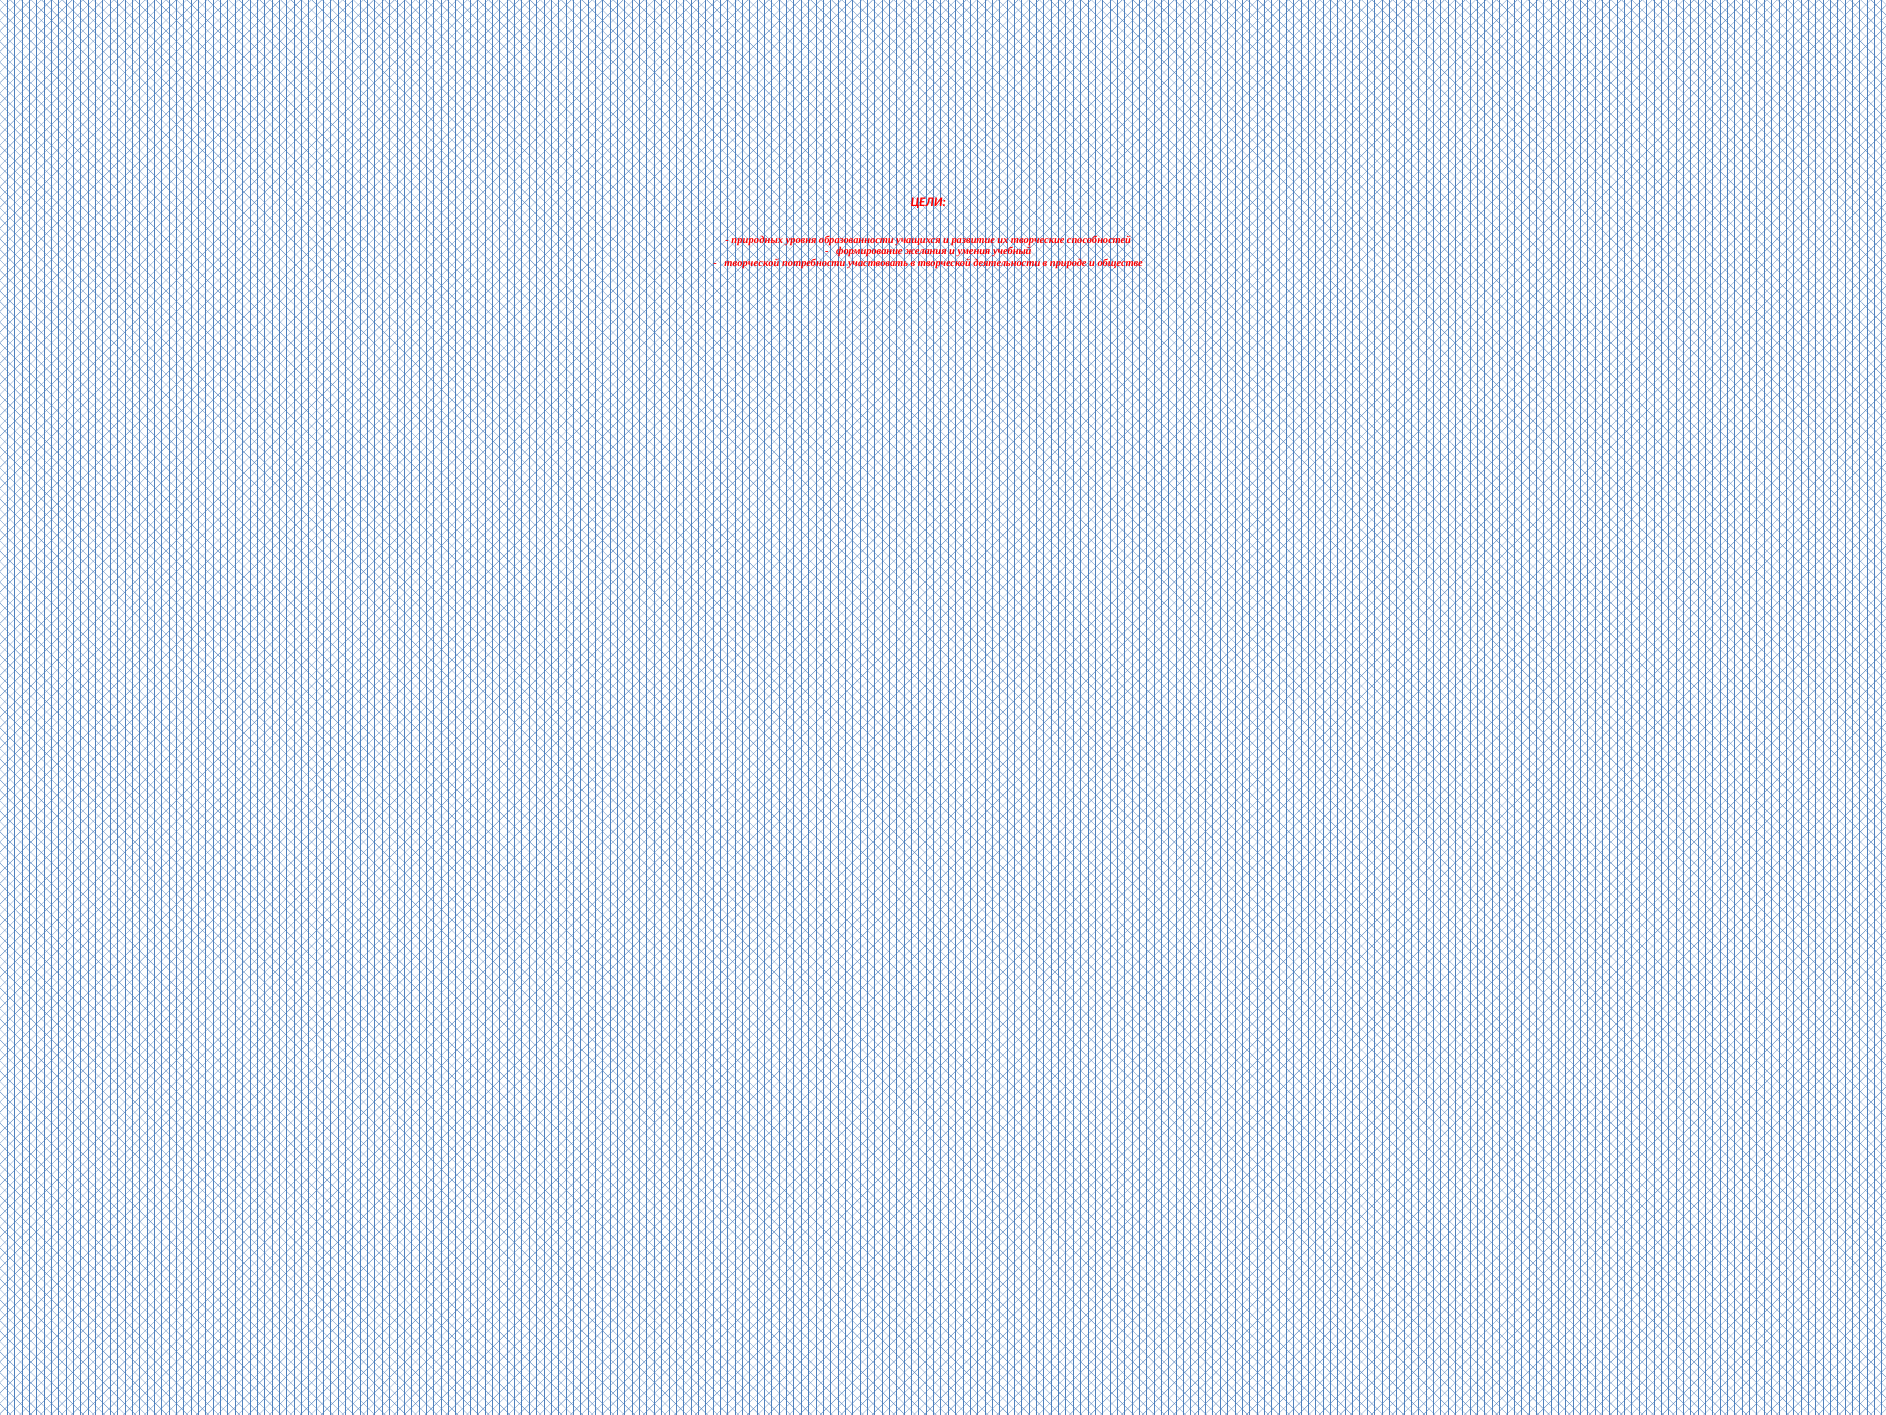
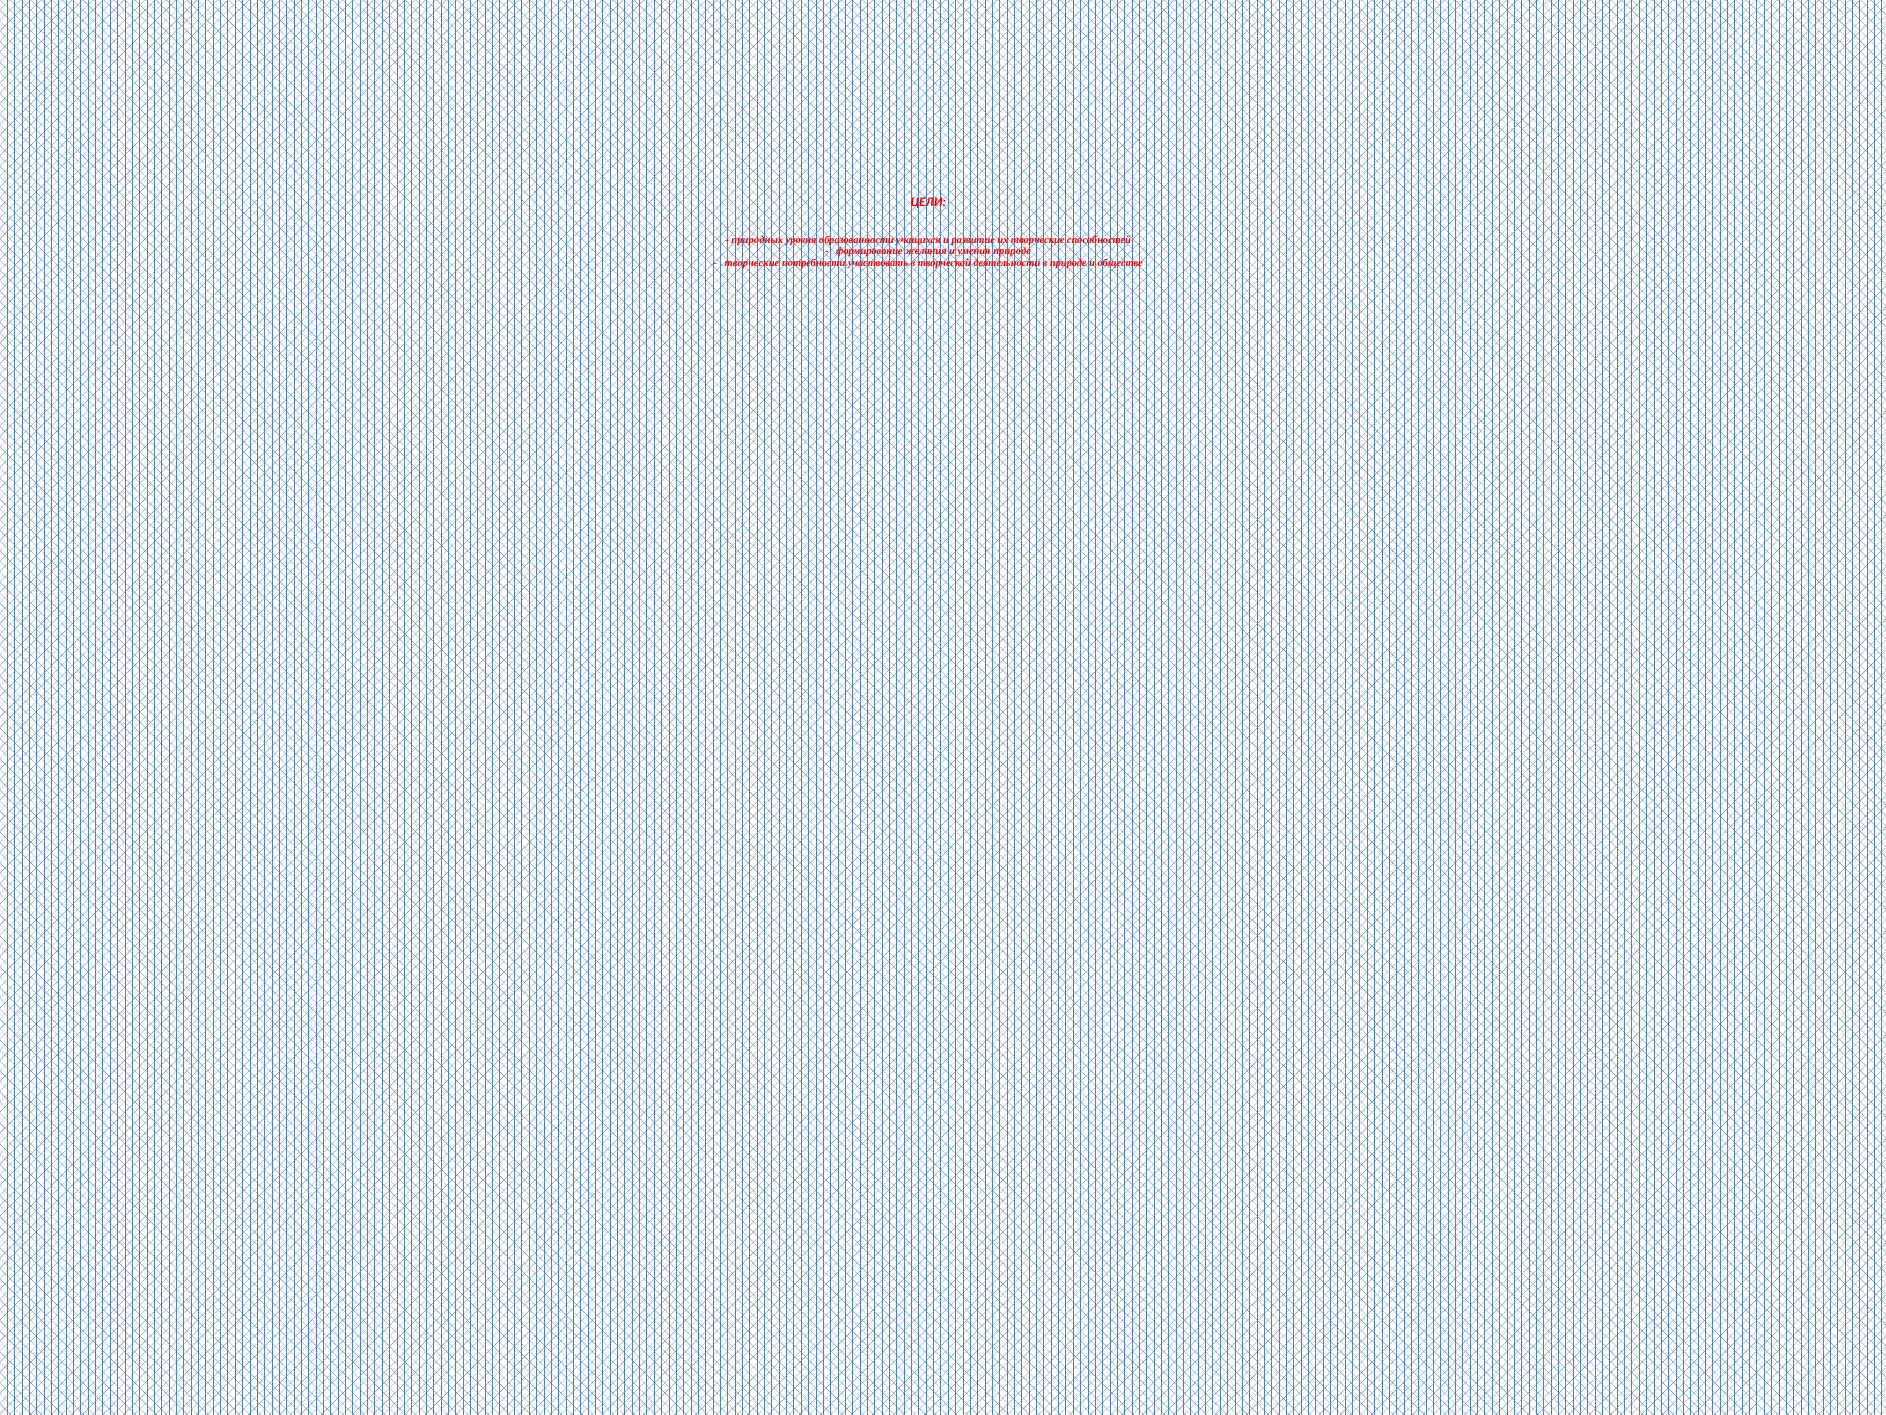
умения учебный: учебный -> природе
творческой at (752, 263): творческой -> творческие
